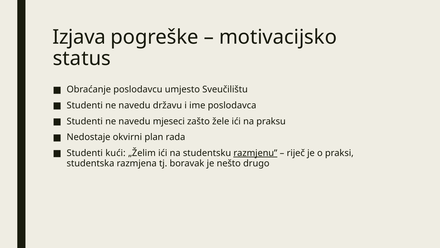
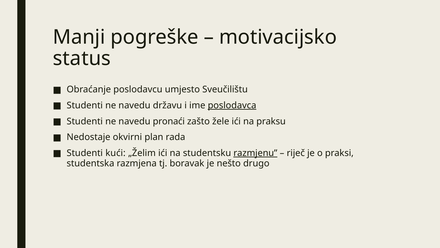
Izjava: Izjava -> Manji
poslodavca underline: none -> present
mjeseci: mjeseci -> pronaći
